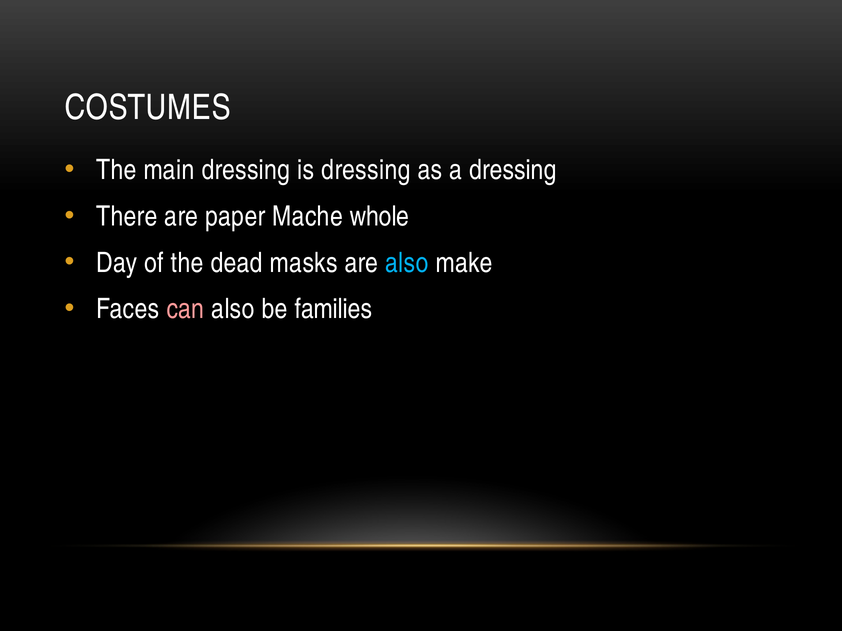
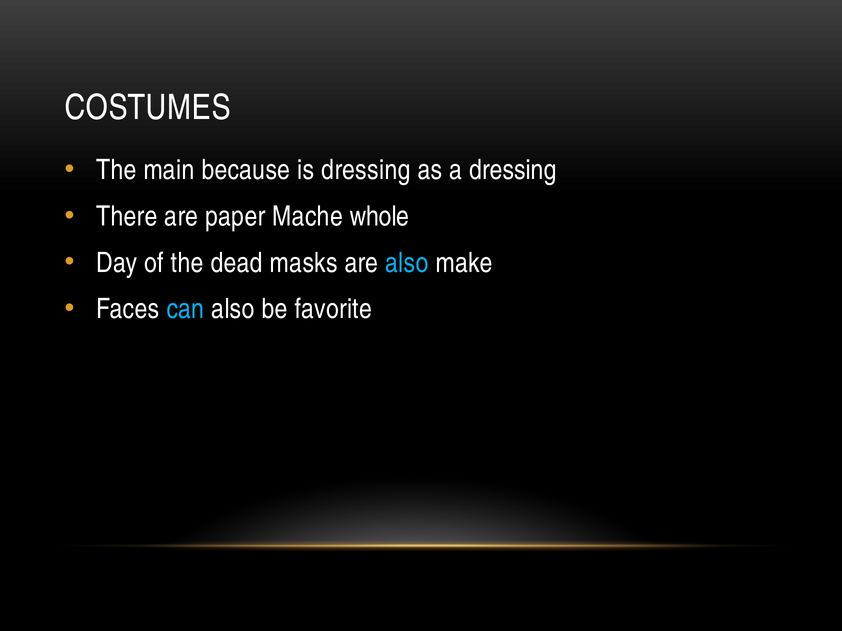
main dressing: dressing -> because
can colour: pink -> light blue
families: families -> favorite
